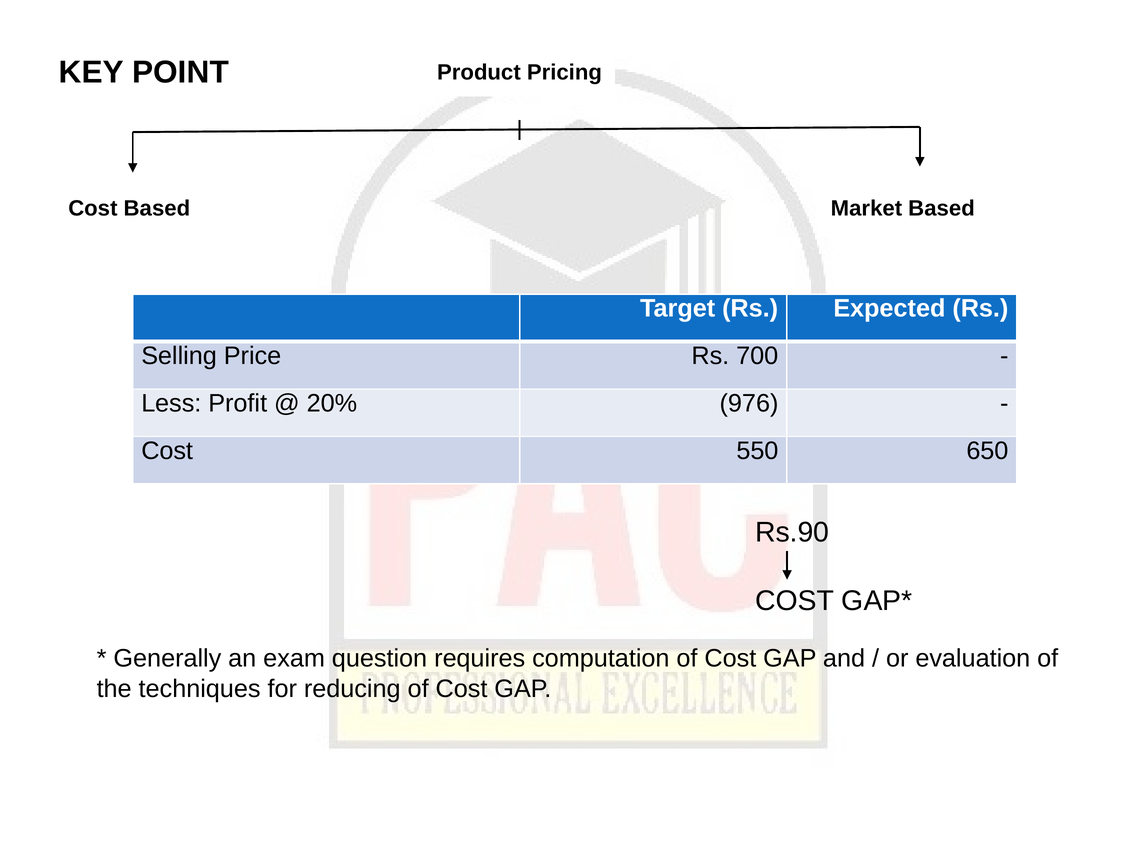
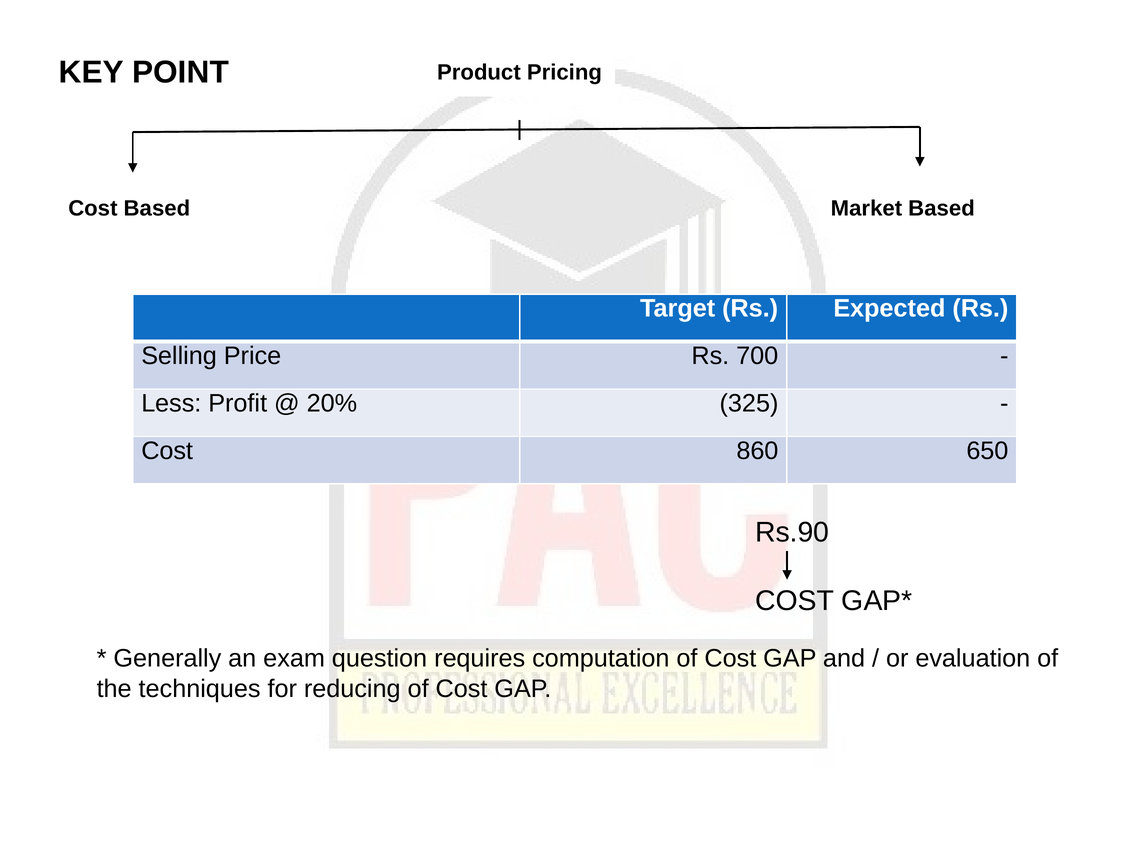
976: 976 -> 325
550: 550 -> 860
